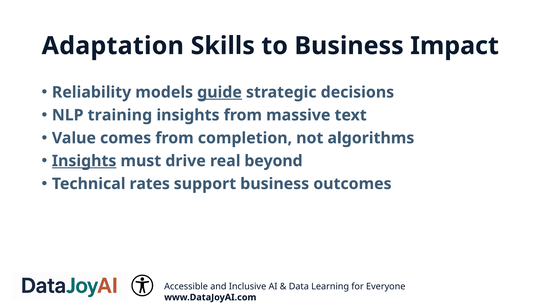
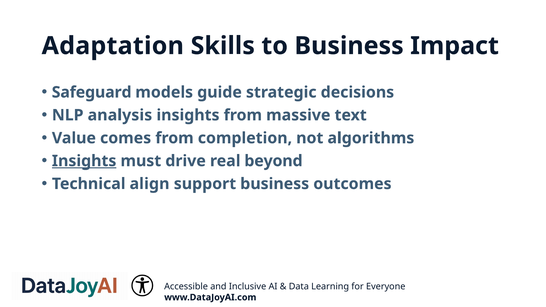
Reliability: Reliability -> Safeguard
guide underline: present -> none
training: training -> analysis
rates: rates -> align
